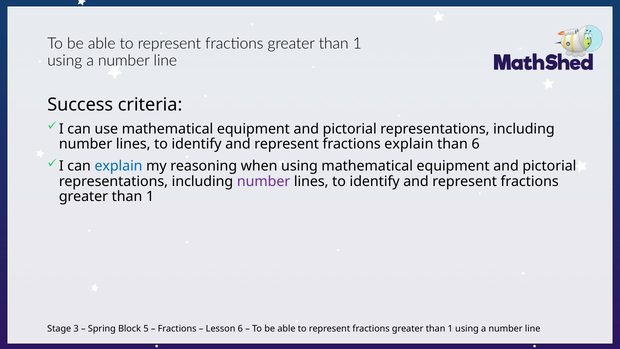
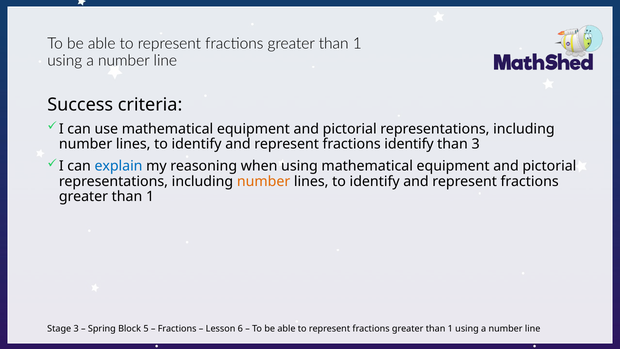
fractions explain: explain -> identify
than 6: 6 -> 3
number at (264, 181) colour: purple -> orange
